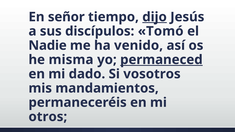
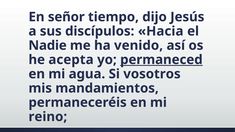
dijo underline: present -> none
Tomó: Tomó -> Hacia
misma: misma -> acepta
dado: dado -> agua
otros: otros -> reino
